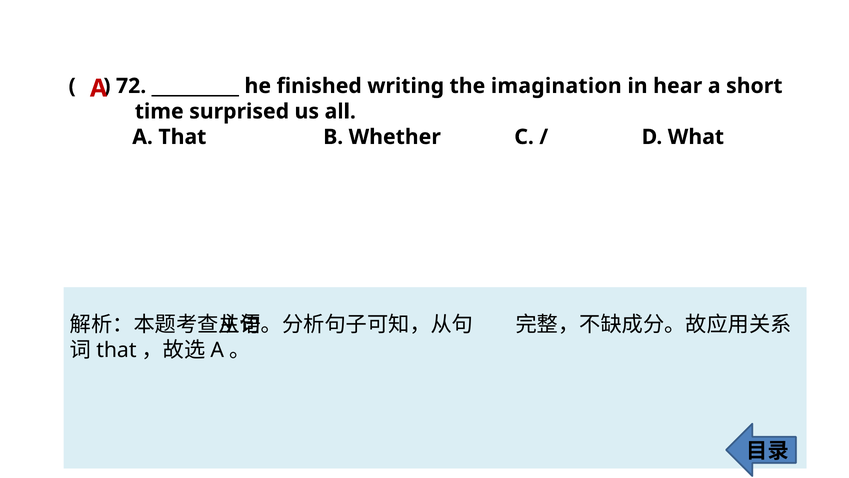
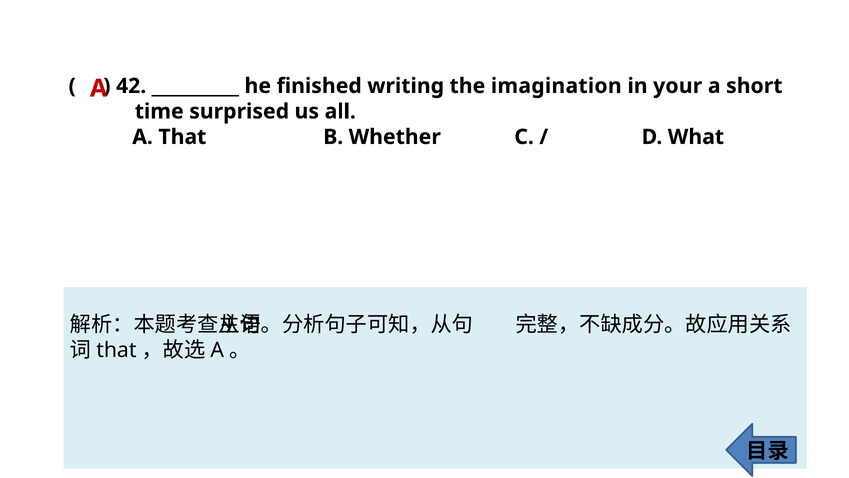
72: 72 -> 42
hear: hear -> your
